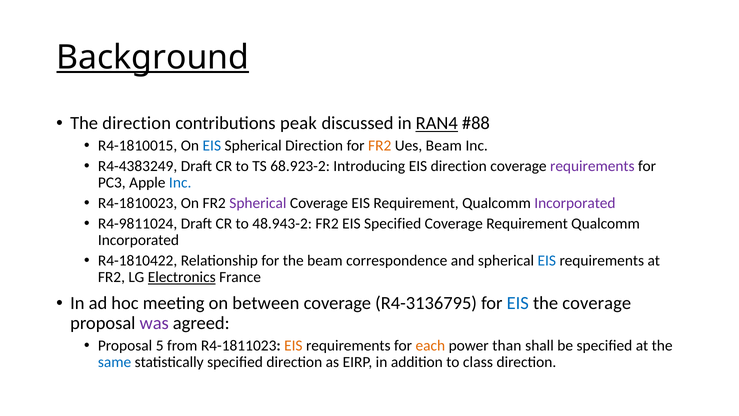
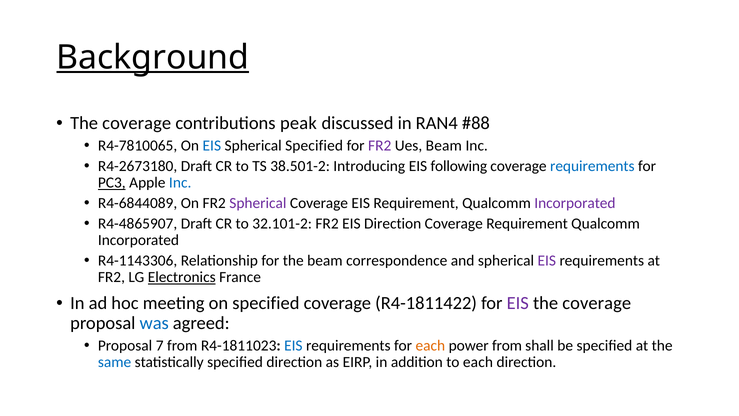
direction at (137, 123): direction -> coverage
RAN4 underline: present -> none
R4-1810015: R4-1810015 -> R4-7810065
Spherical Direction: Direction -> Specified
FR2 at (380, 145) colour: orange -> purple
R4-4383249: R4-4383249 -> R4-2673180
68.923-2: 68.923-2 -> 38.501-2
EIS direction: direction -> following
requirements at (592, 166) colour: purple -> blue
PC3 underline: none -> present
R4-1810023: R4-1810023 -> R4-6844089
R4-9811024: R4-9811024 -> R4-4865907
48.943-2: 48.943-2 -> 32.101-2
EIS Specified: Specified -> Direction
R4-1810422: R4-1810422 -> R4-1143306
EIS at (547, 261) colour: blue -> purple
on between: between -> specified
R4-3136795: R4-3136795 -> R4-1811422
EIS at (518, 303) colour: blue -> purple
was colour: purple -> blue
5: 5 -> 7
EIS at (293, 345) colour: orange -> blue
power than: than -> from
to class: class -> each
